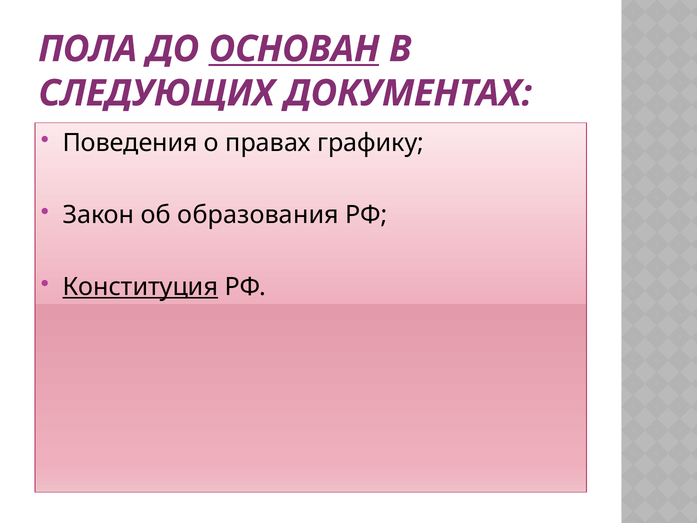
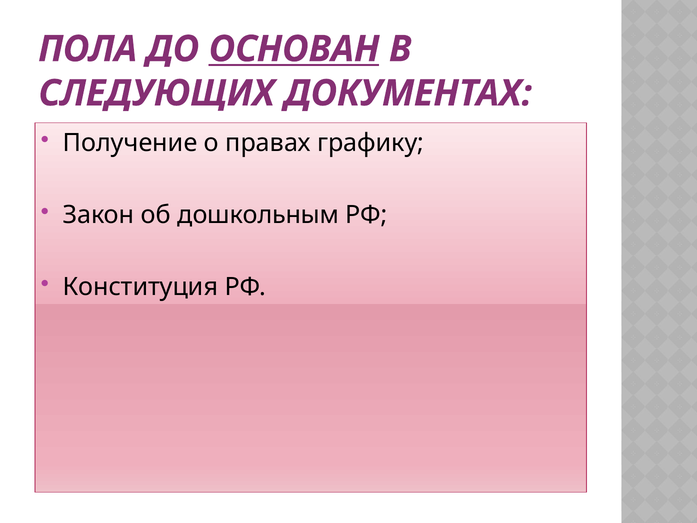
Поведения: Поведения -> Получение
образования: образования -> дошкольным
Конституция underline: present -> none
